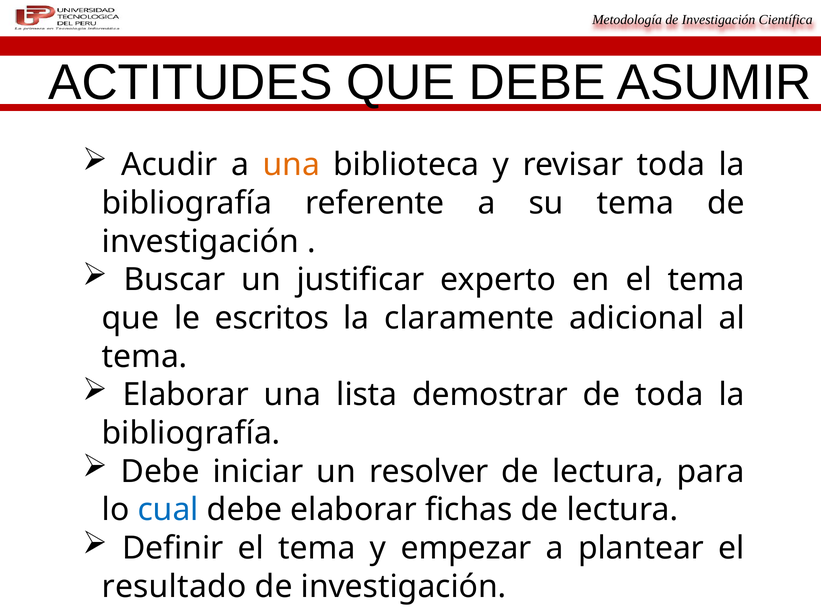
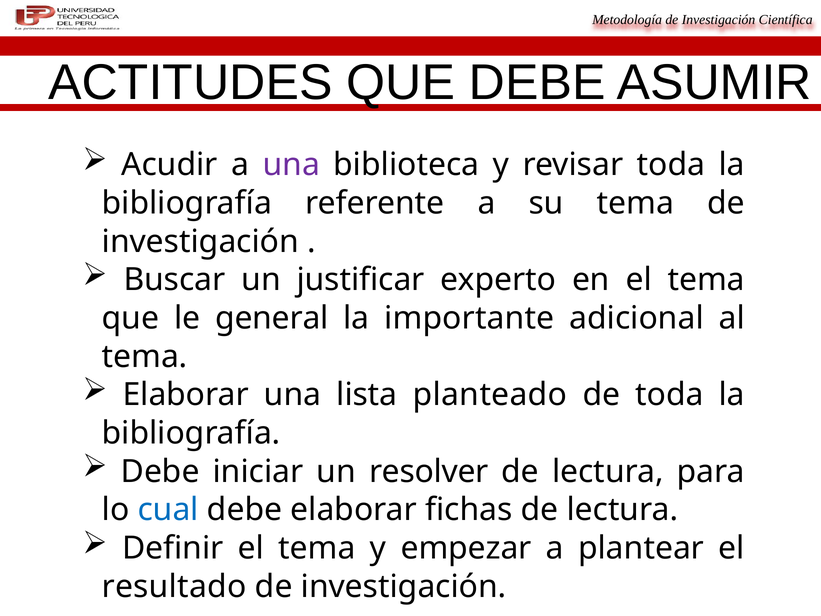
una at (291, 165) colour: orange -> purple
escritos: escritos -> general
claramente: claramente -> importante
demostrar: demostrar -> planteado
